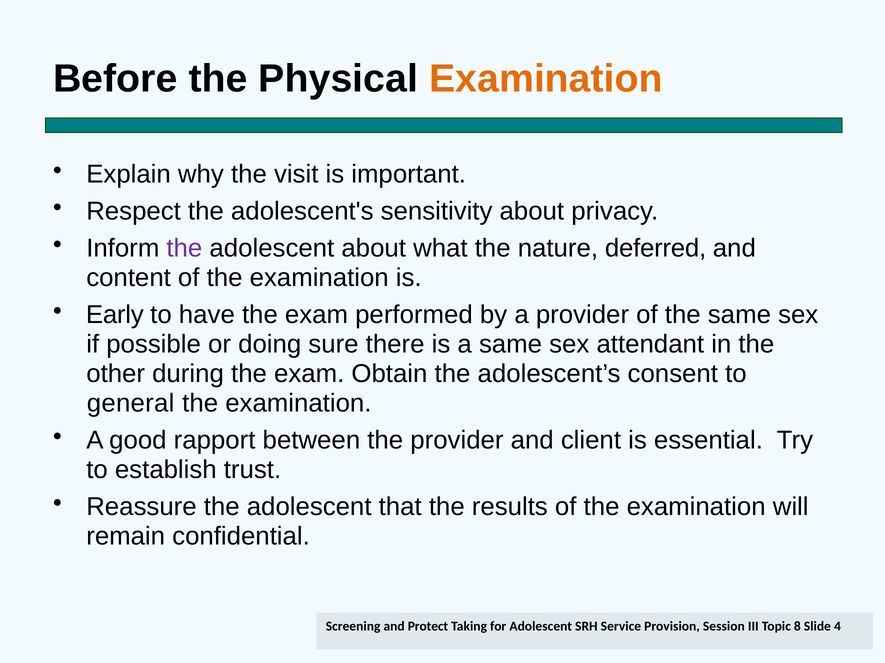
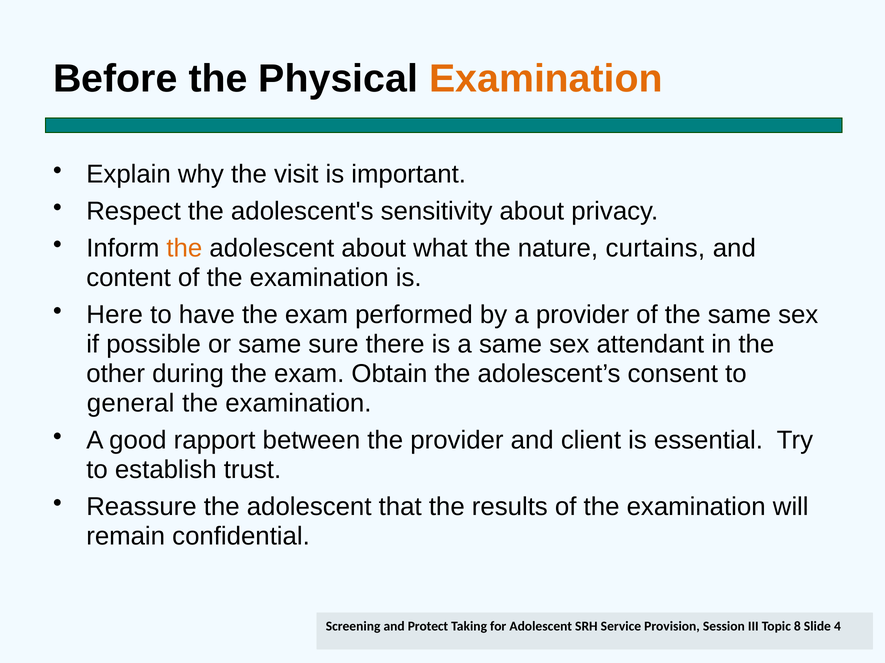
the at (184, 249) colour: purple -> orange
deferred: deferred -> curtains
Early: Early -> Here
or doing: doing -> same
